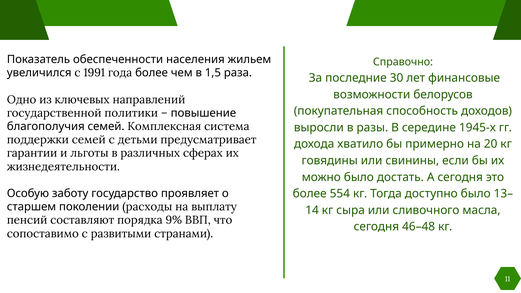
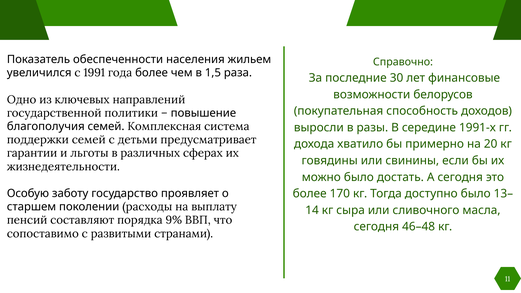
1945‑х: 1945‑х -> 1991‑х
554: 554 -> 170
